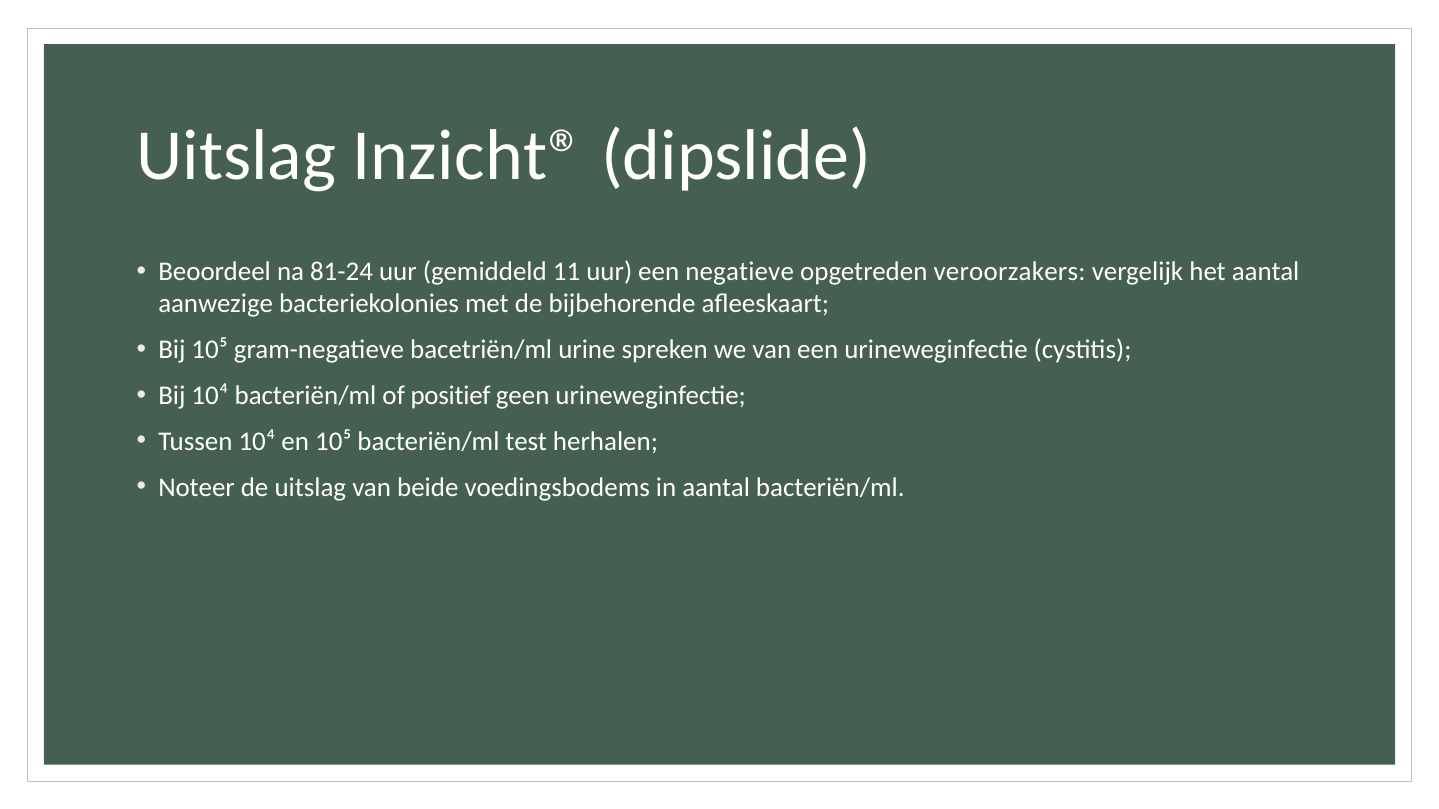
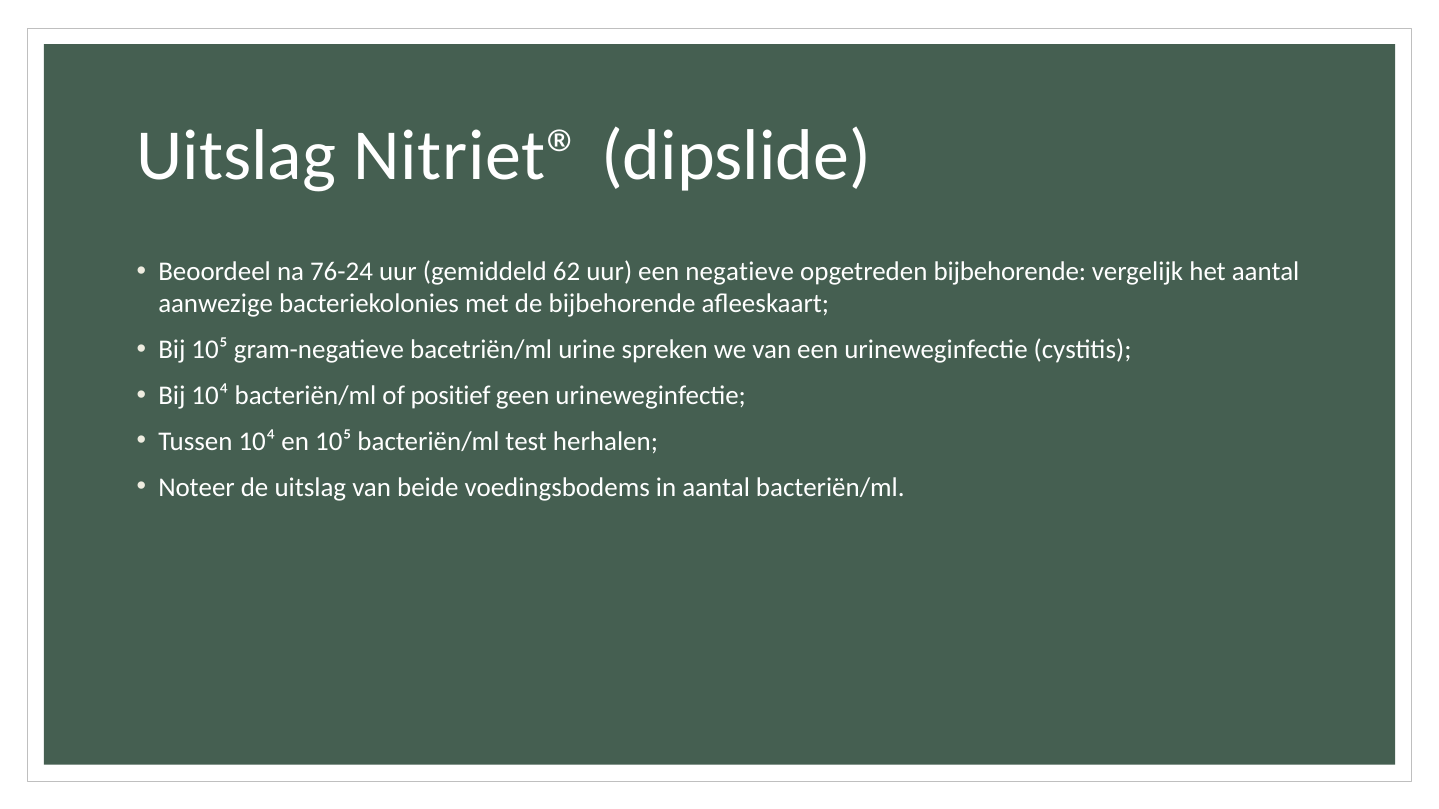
Inzicht®: Inzicht® -> Nitriet®
81-24: 81-24 -> 76-24
11: 11 -> 62
opgetreden veroorzakers: veroorzakers -> bijbehorende
